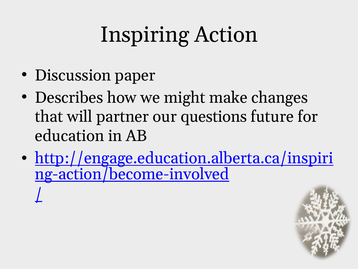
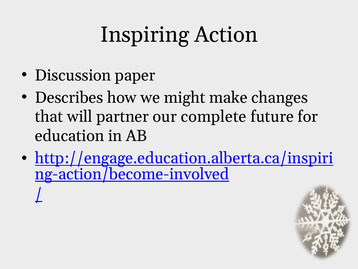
questions: questions -> complete
